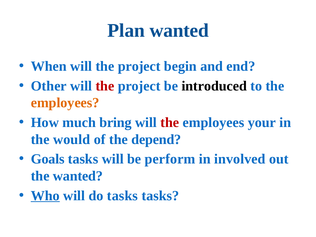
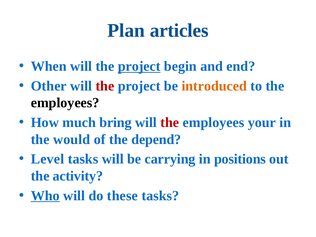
Plan wanted: wanted -> articles
project at (139, 66) underline: none -> present
introduced colour: black -> orange
employees at (65, 103) colour: orange -> black
Goals: Goals -> Level
perform: perform -> carrying
involved: involved -> positions
the wanted: wanted -> activity
do tasks: tasks -> these
